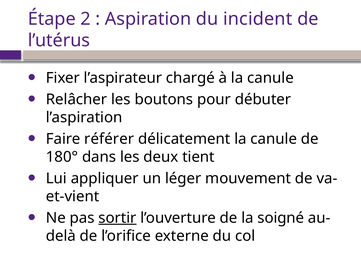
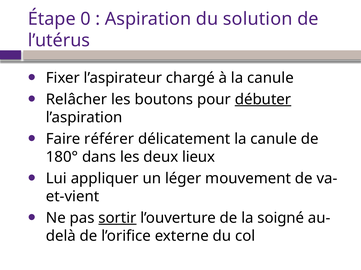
2: 2 -> 0
incident: incident -> solution
débuter underline: none -> present
tient: tient -> lieux
